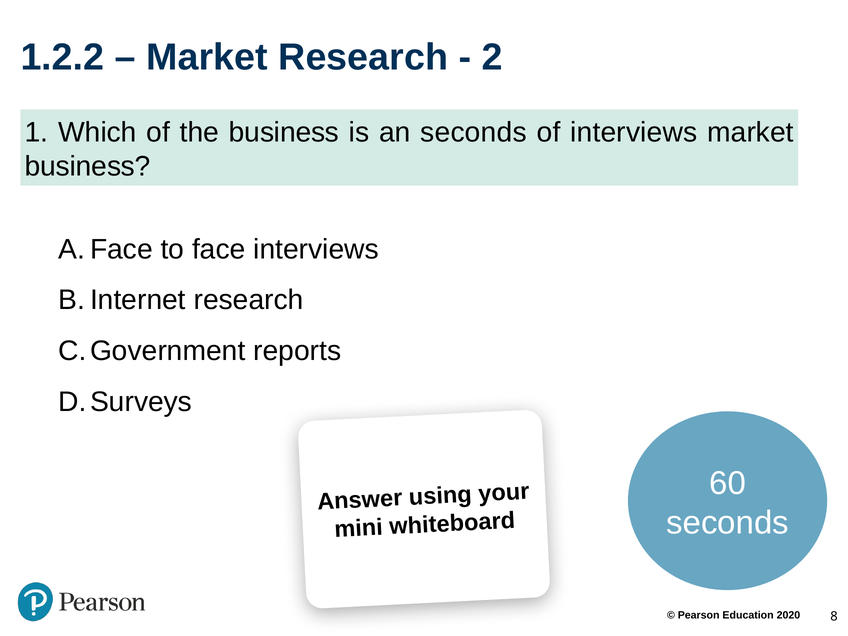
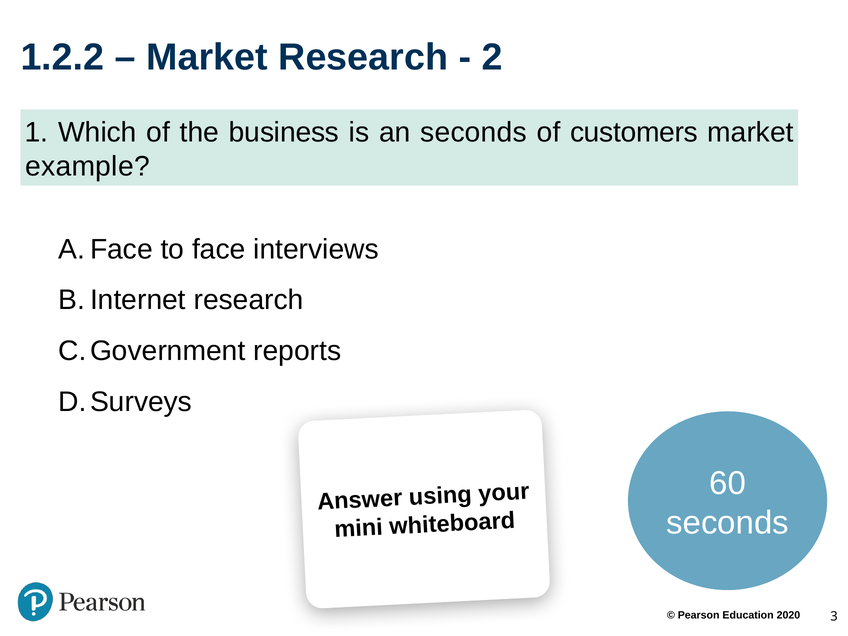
of interviews: interviews -> customers
business at (88, 166): business -> example
8: 8 -> 3
